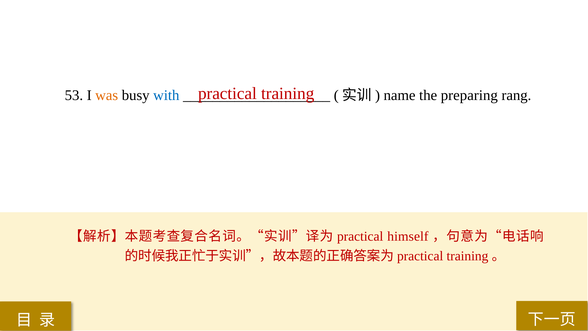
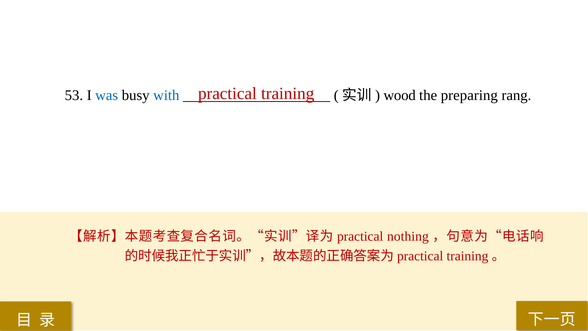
was colour: orange -> blue
name: name -> wood
himself: himself -> nothing
